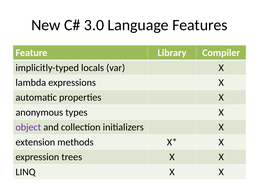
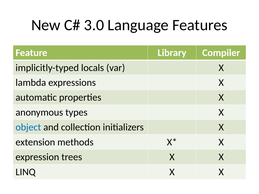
object colour: purple -> blue
